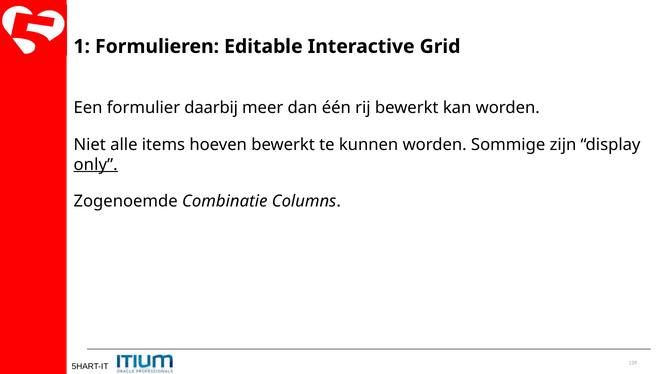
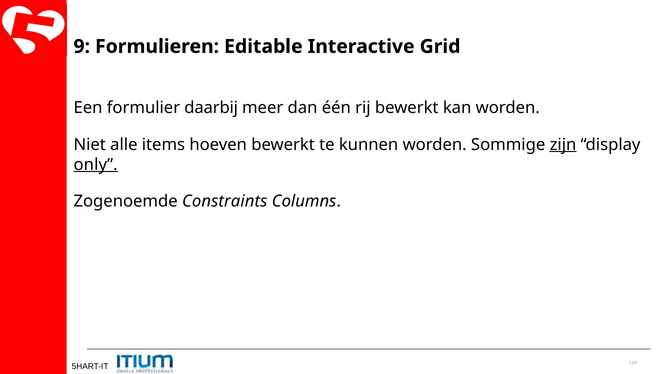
1: 1 -> 9
zijn underline: none -> present
Combinatie: Combinatie -> Constraints
